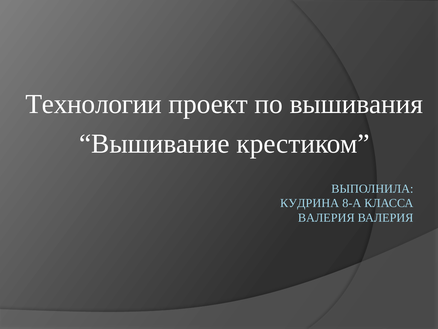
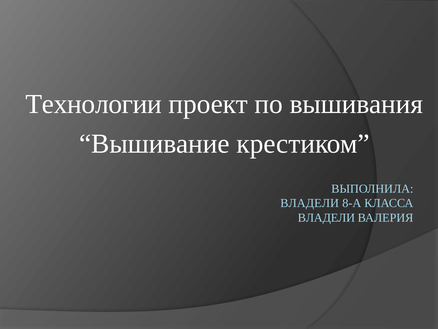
КУДРИНА at (310, 203): КУДРИНА -> ВЛАДЕЛИ
ВАЛЕРИЯ at (326, 218): ВАЛЕРИЯ -> ВЛАДЕЛИ
